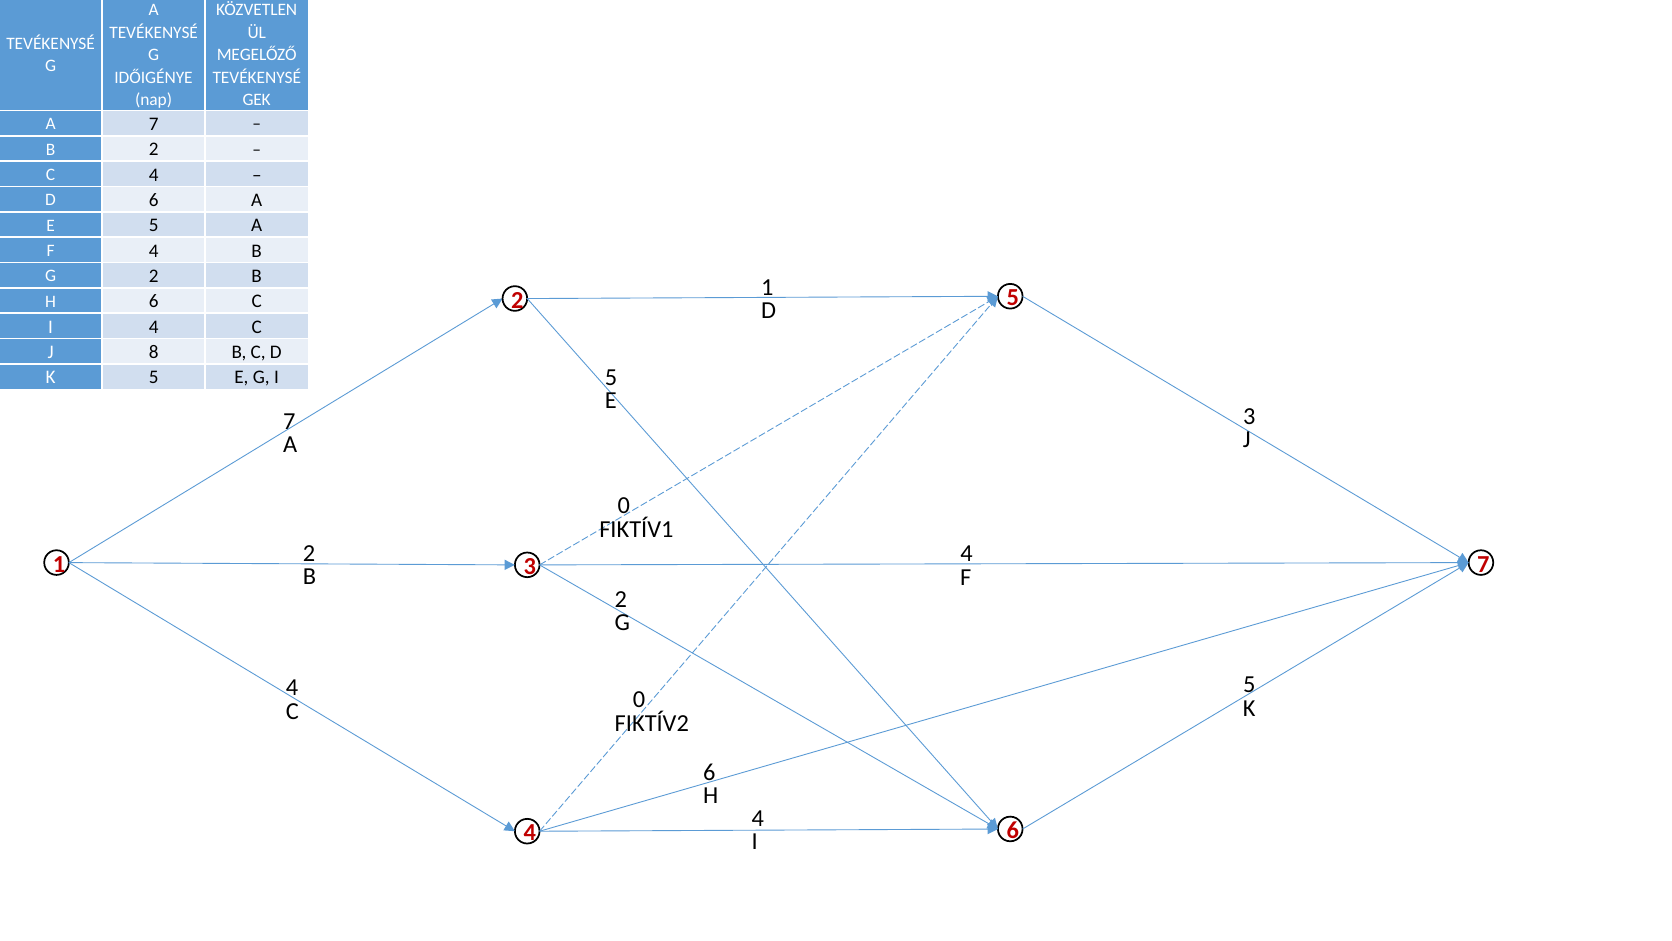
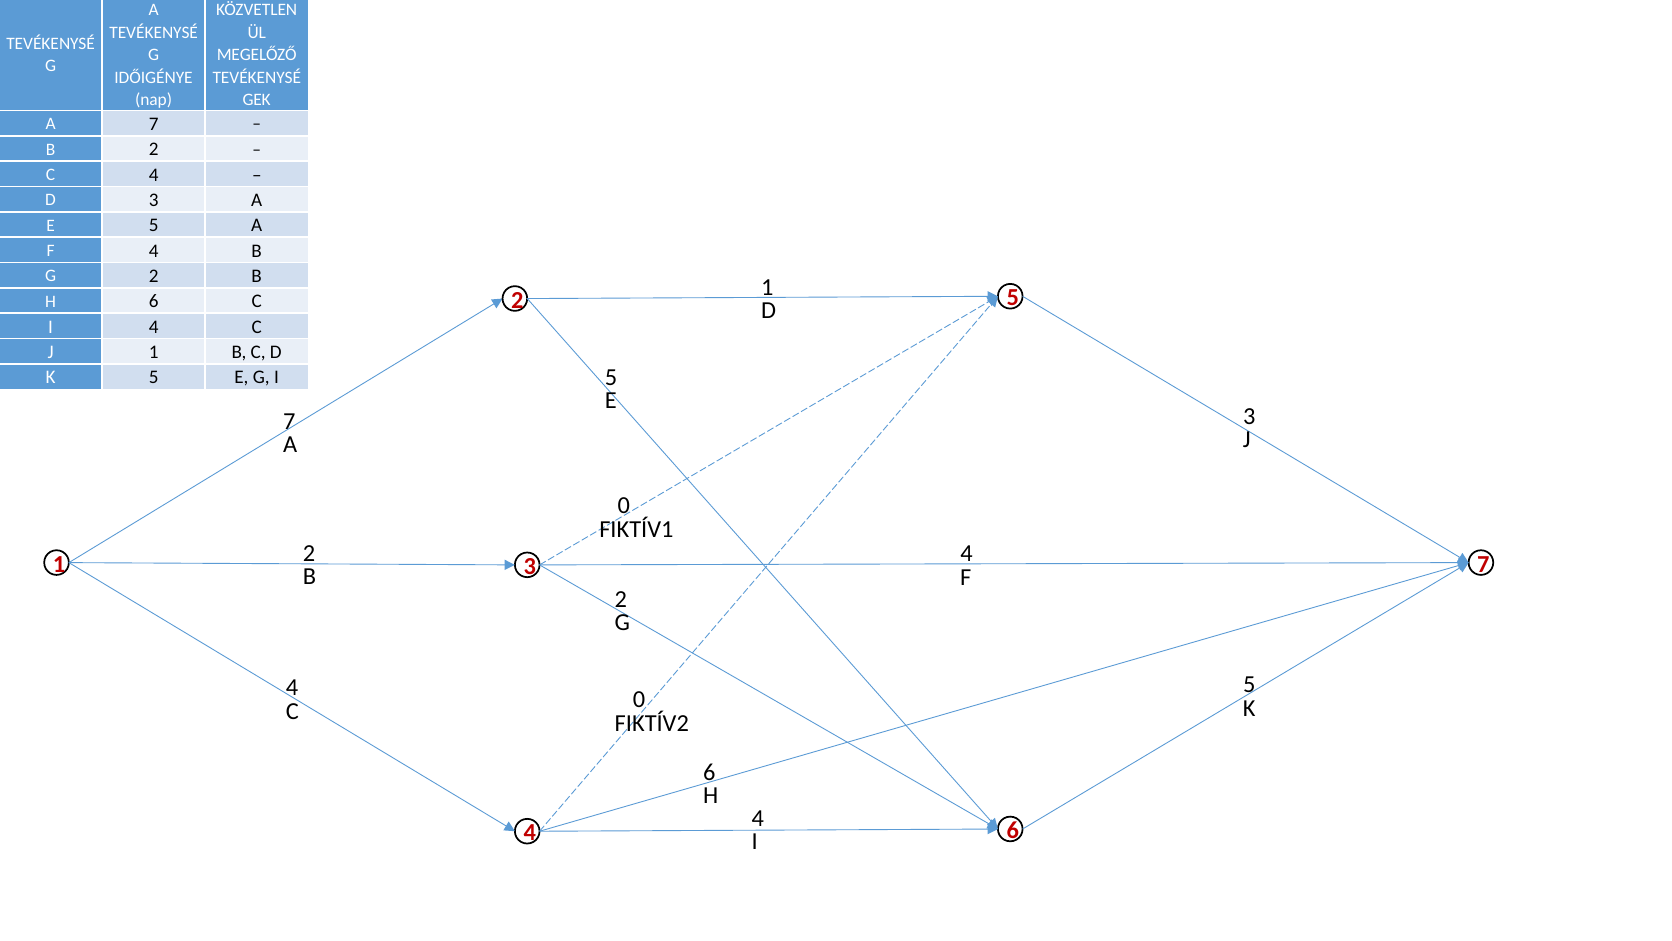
D 6: 6 -> 3
J 8: 8 -> 1
